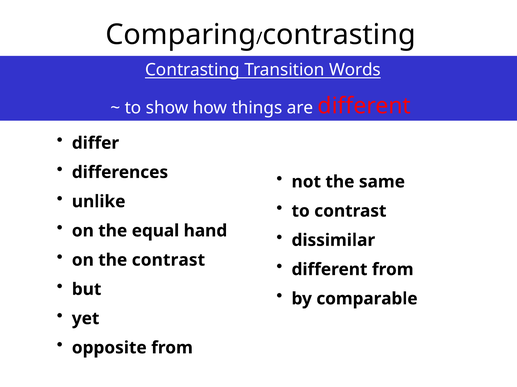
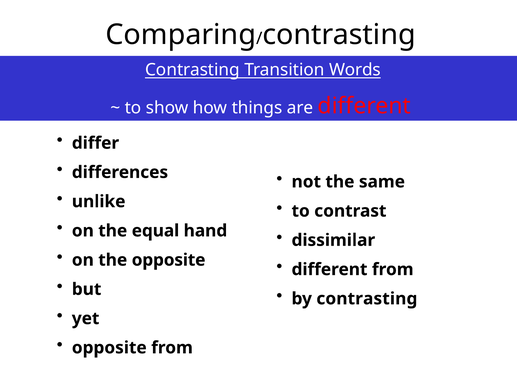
the contrast: contrast -> opposite
by comparable: comparable -> contrasting
